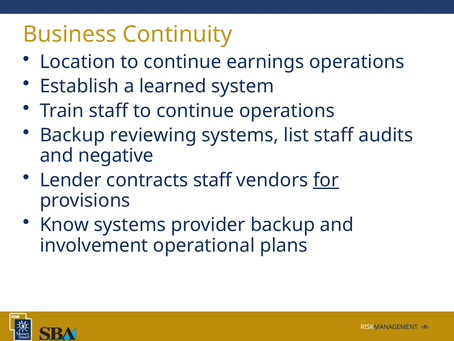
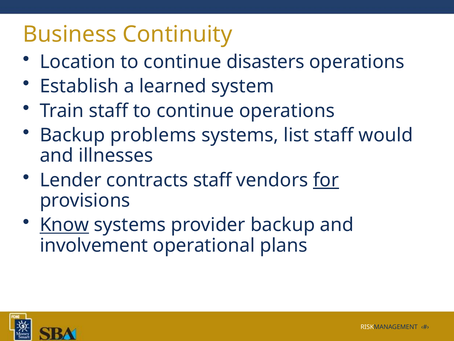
earnings: earnings -> disasters
reviewing: reviewing -> problems
audits: audits -> would
negative: negative -> illnesses
Know underline: none -> present
